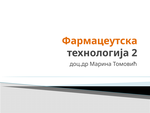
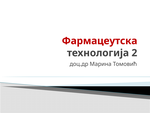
Фармацеутска colour: orange -> red
